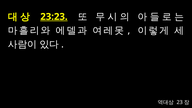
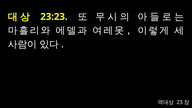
23:23 underline: present -> none
